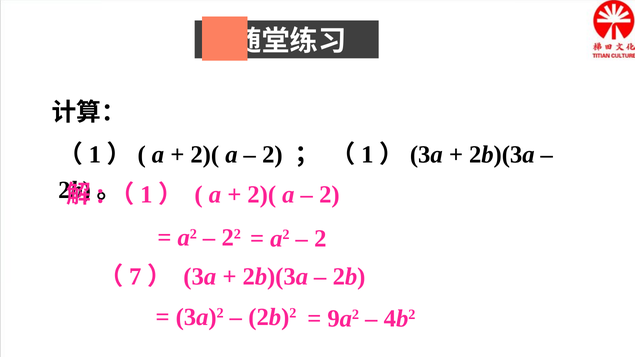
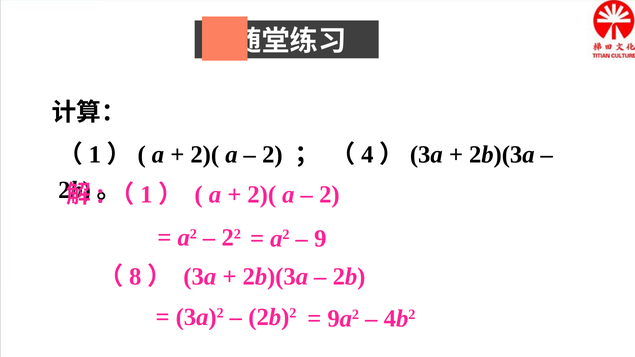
1 at (367, 155): 1 -> 4
2 at (320, 239): 2 -> 9
7: 7 -> 8
